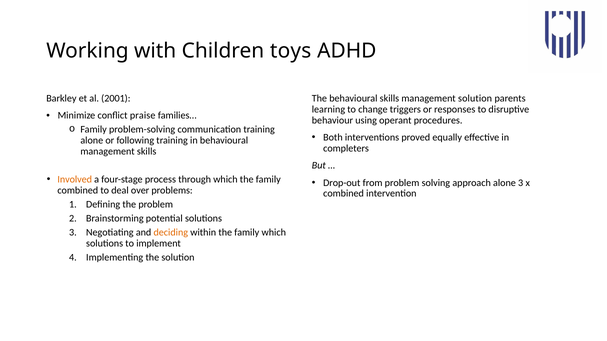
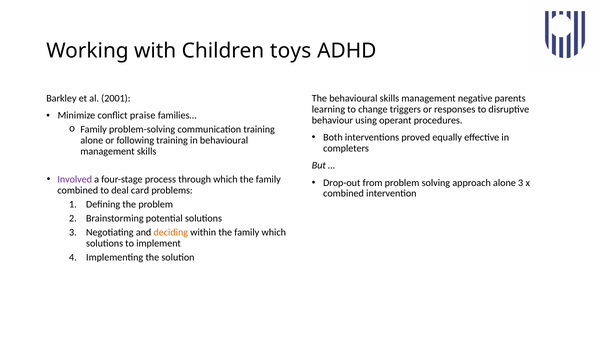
management solution: solution -> negative
Involved colour: orange -> purple
over: over -> card
